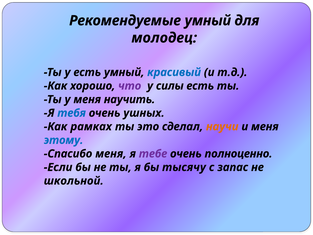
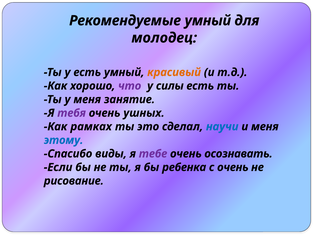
красивый colour: blue -> orange
научить: научить -> занятие
тебя colour: blue -> purple
научи colour: orange -> blue
Спасибо меня: меня -> виды
полноценно: полноценно -> осознавать
тысячу: тысячу -> ребенка
с запас: запас -> очень
школьной: школьной -> рисование
